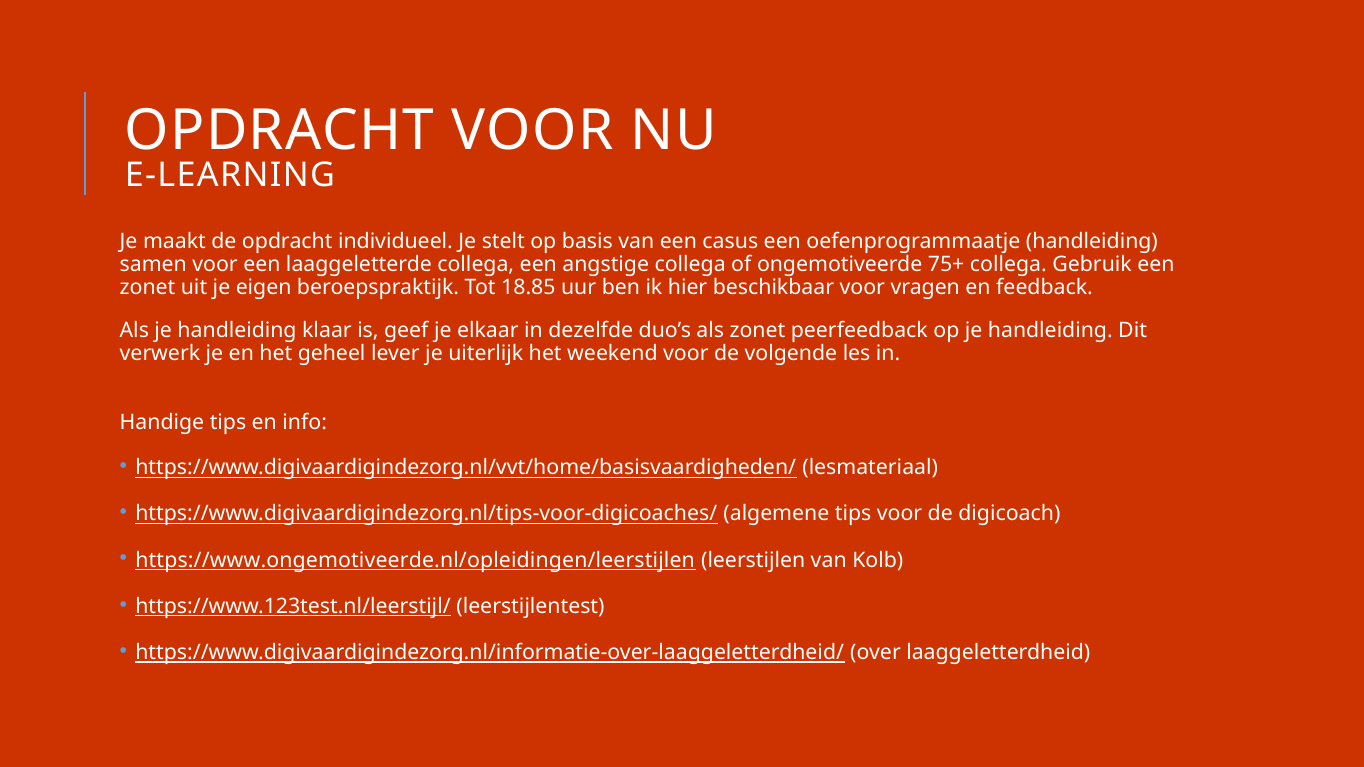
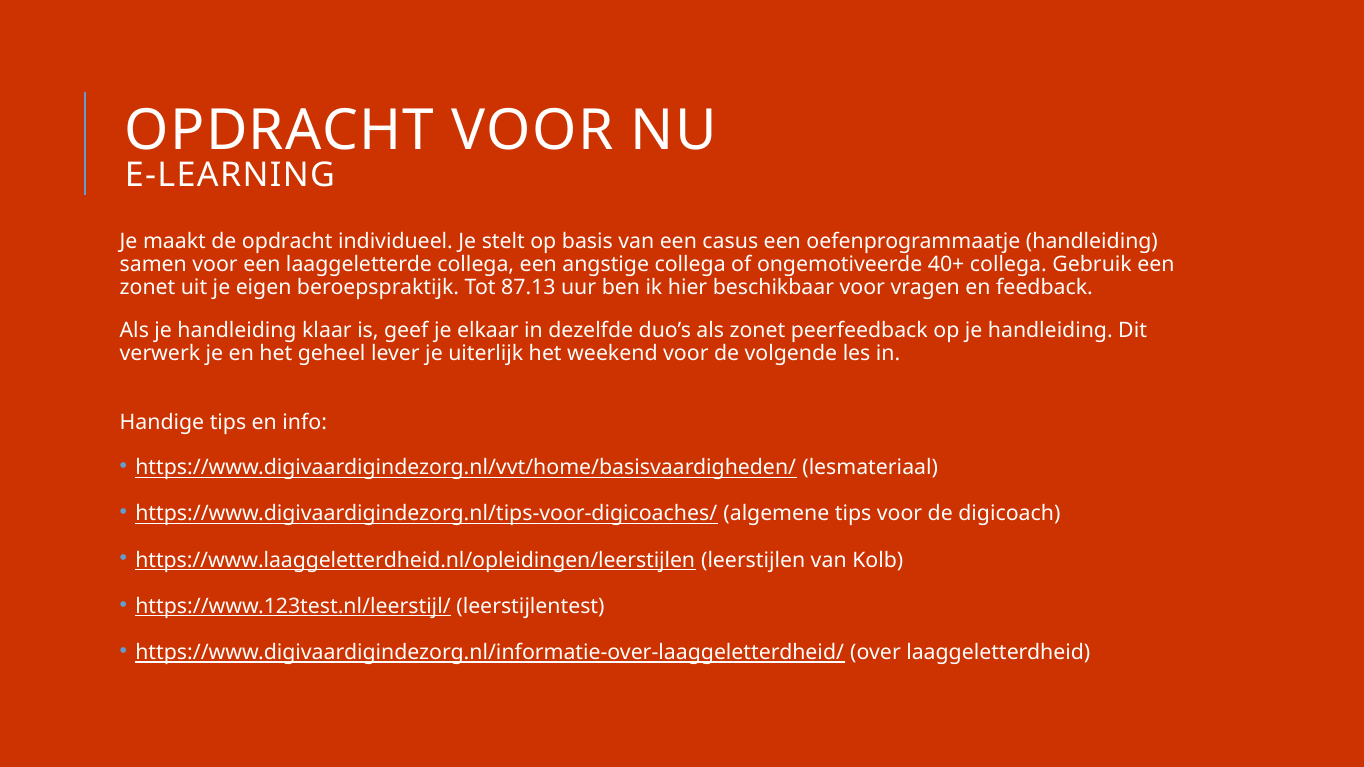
75+: 75+ -> 40+
18.85: 18.85 -> 87.13
https://www.ongemotiveerde.nl/opleidingen/leerstijlen: https://www.ongemotiveerde.nl/opleidingen/leerstijlen -> https://www.laaggeletterdheid.nl/opleidingen/leerstijlen
